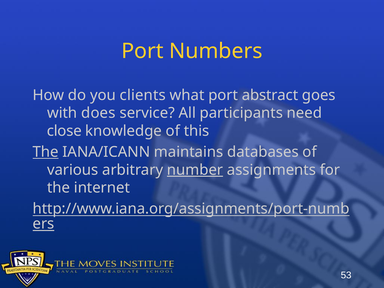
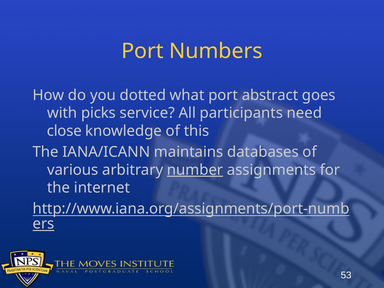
clients: clients -> dotted
does: does -> picks
The at (46, 152) underline: present -> none
